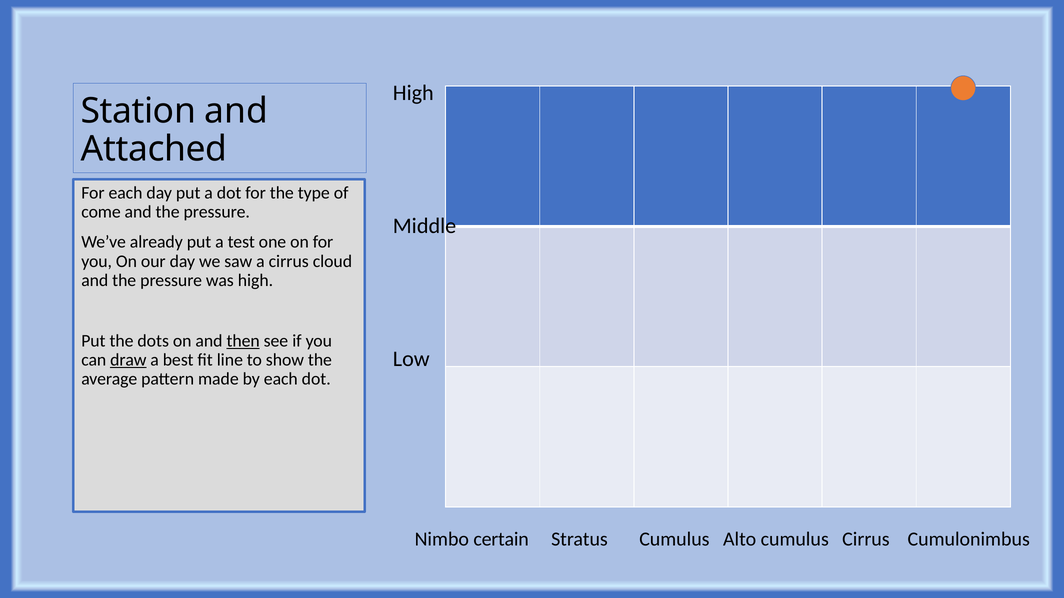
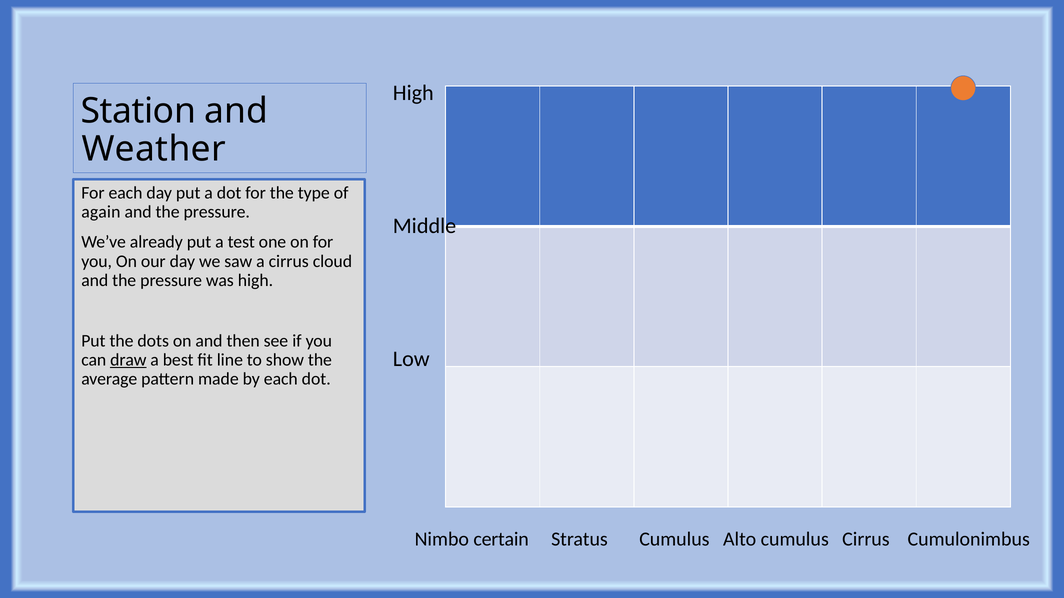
Attached: Attached -> Weather
come: come -> again
then underline: present -> none
